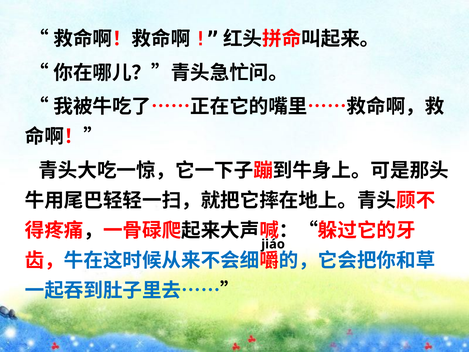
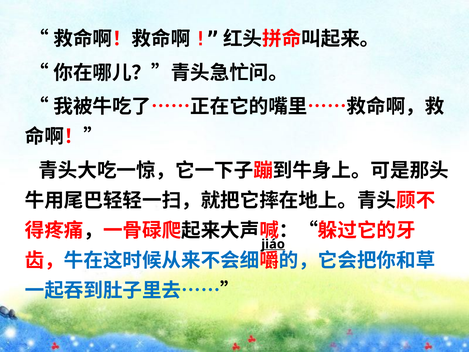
jiáo underline: none -> present
